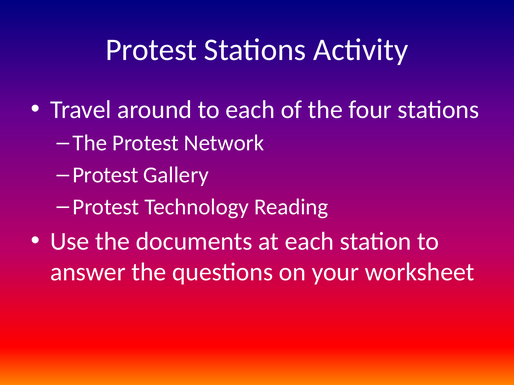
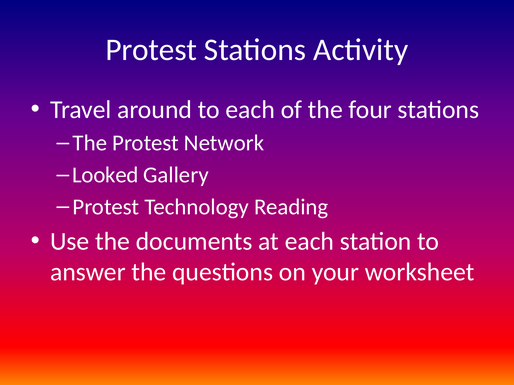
Protest at (105, 175): Protest -> Looked
